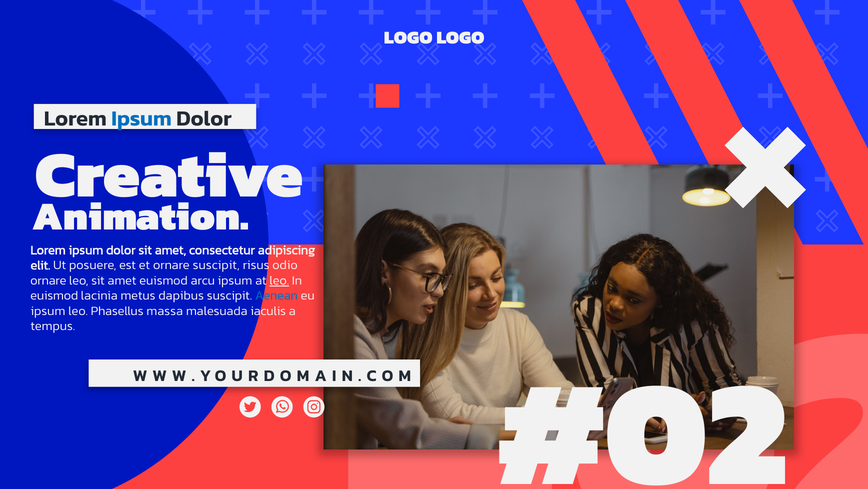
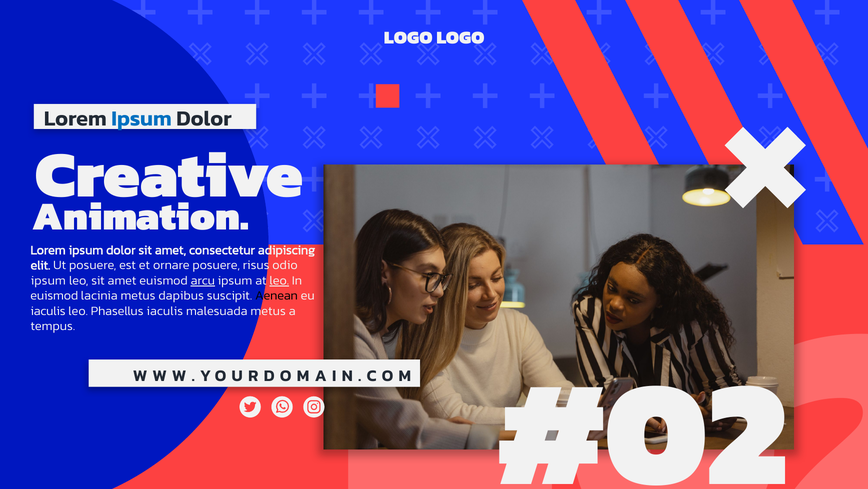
ornare suscipit: suscipit -> posuere
ornare at (48, 280): ornare -> ipsum
arcu underline: none -> present
Aenean colour: blue -> black
ipsum at (48, 310): ipsum -> iaculis
Phasellus massa: massa -> iaculis
malesuada iaculis: iaculis -> metus
